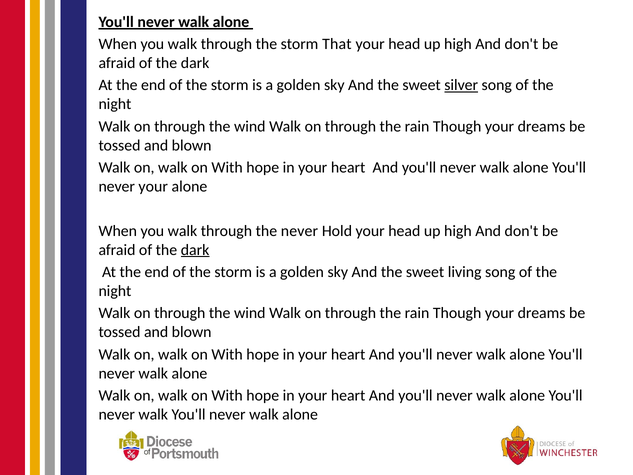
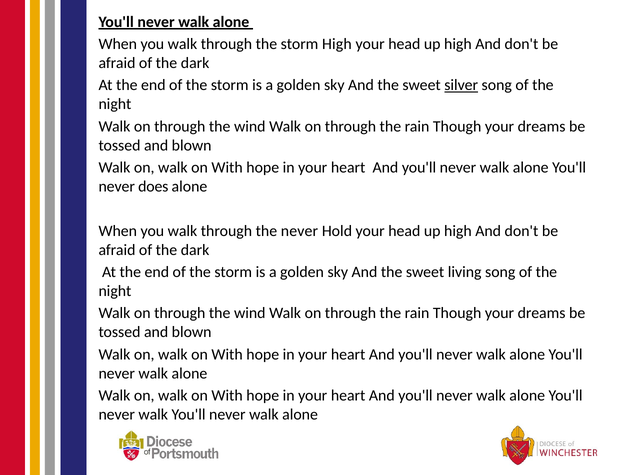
storm That: That -> High
never your: your -> does
dark at (195, 250) underline: present -> none
